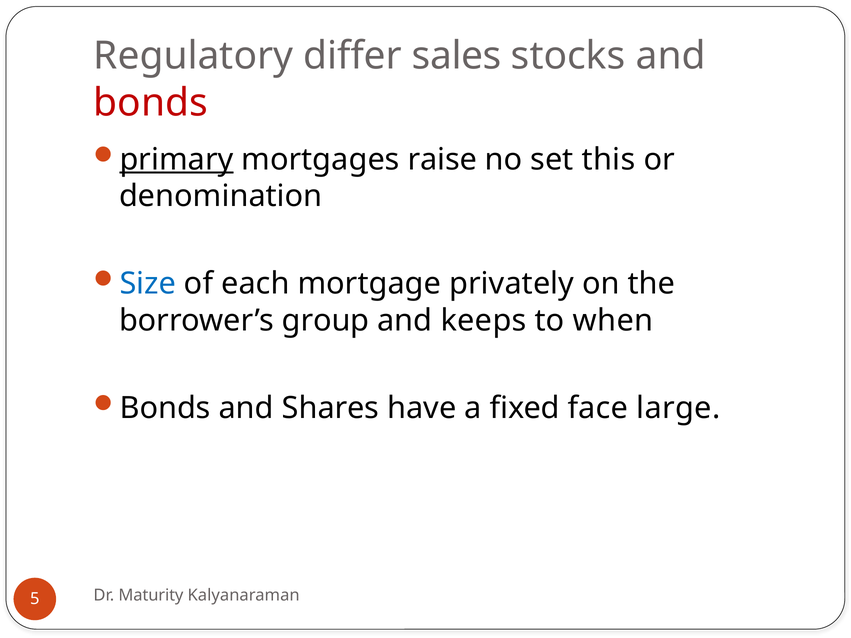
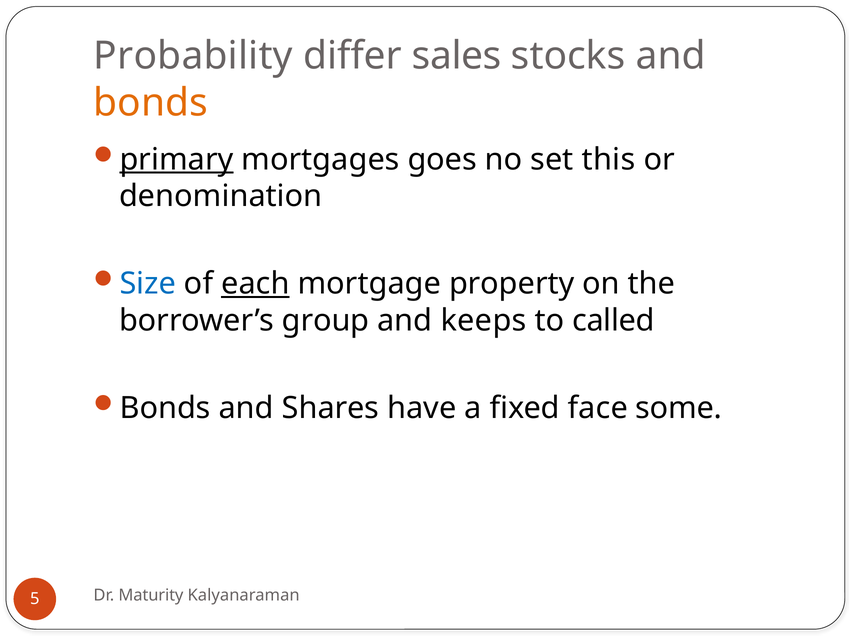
Regulatory: Regulatory -> Probability
bonds at (151, 103) colour: red -> orange
raise: raise -> goes
each underline: none -> present
privately: privately -> property
when: when -> called
large: large -> some
